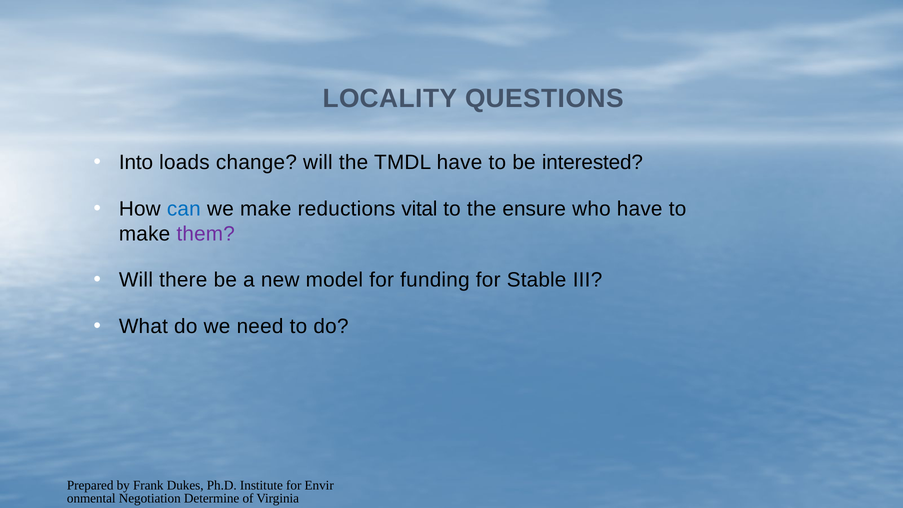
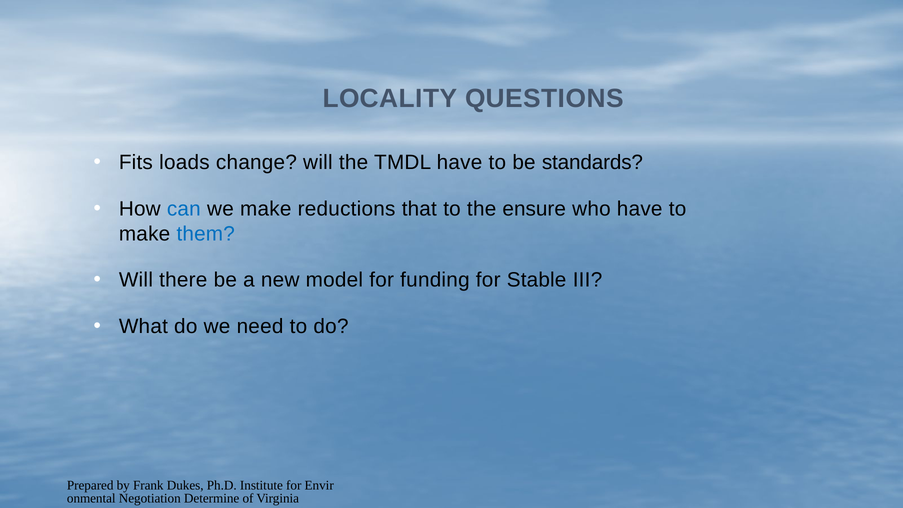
Into: Into -> Fits
interested: interested -> standards
vital: vital -> that
them colour: purple -> blue
